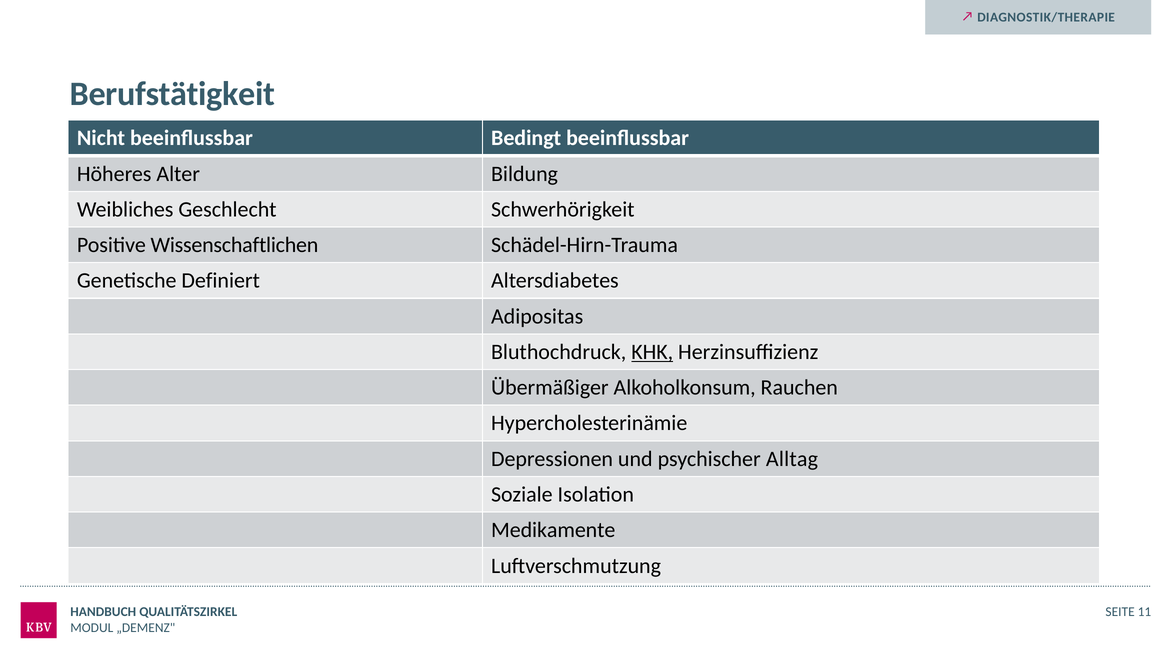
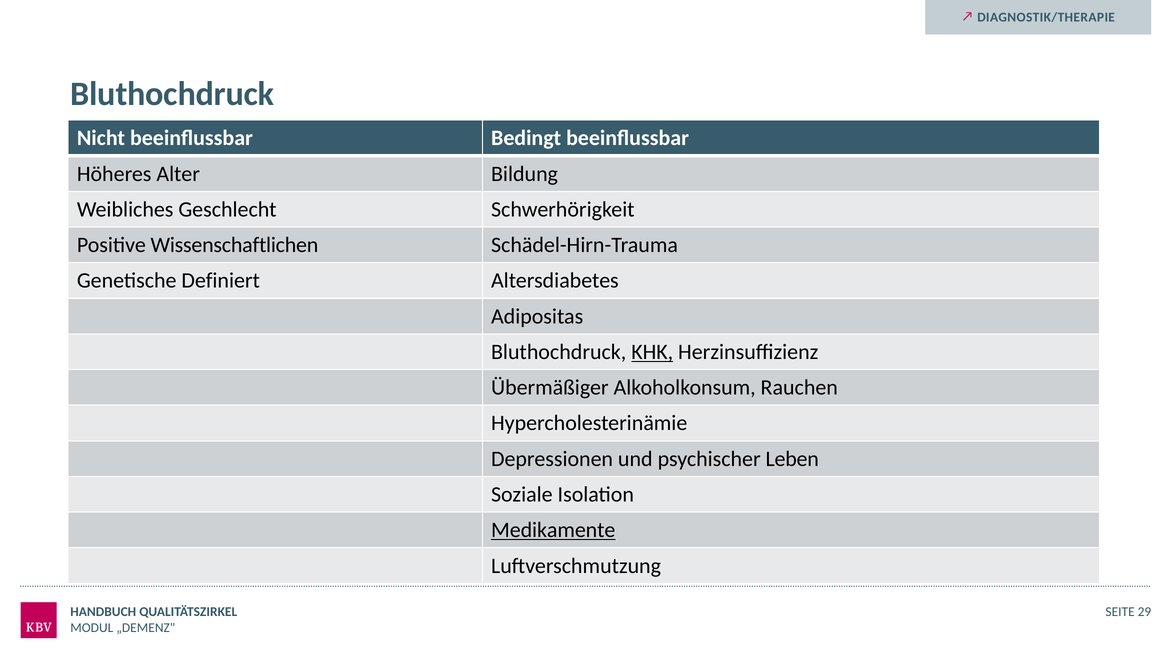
Berufstätigkeit at (172, 94): Berufstätigkeit -> Bluthochdruck
Alltag: Alltag -> Leben
Medikamente underline: none -> present
11: 11 -> 29
